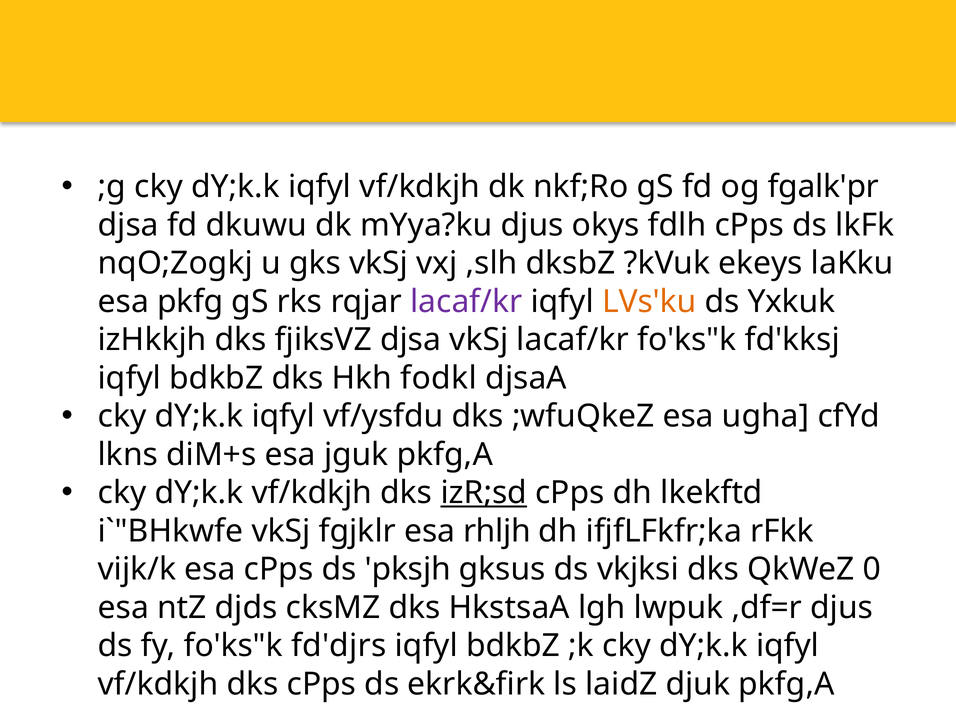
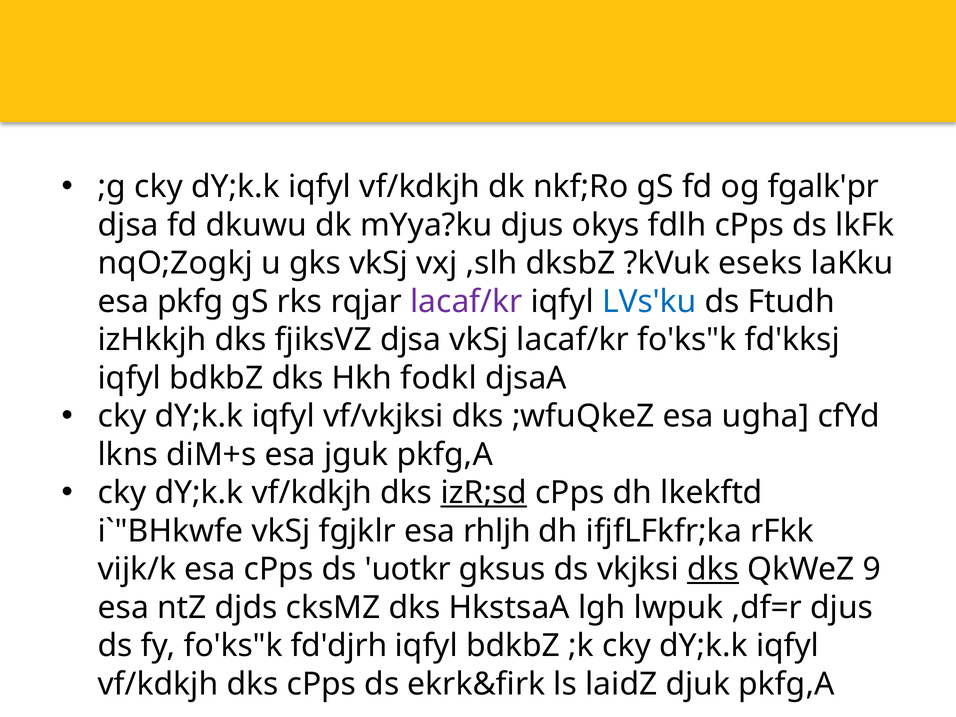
ekeys: ekeys -> eseks
LVs'ku colour: orange -> blue
Yxkuk: Yxkuk -> Ftudh
vf/ysfdu: vf/ysfdu -> vf/vkjksi
pksjh: pksjh -> uotkr
dks at (713, 569) underline: none -> present
0: 0 -> 9
fd'djrs: fd'djrs -> fd'djrh
